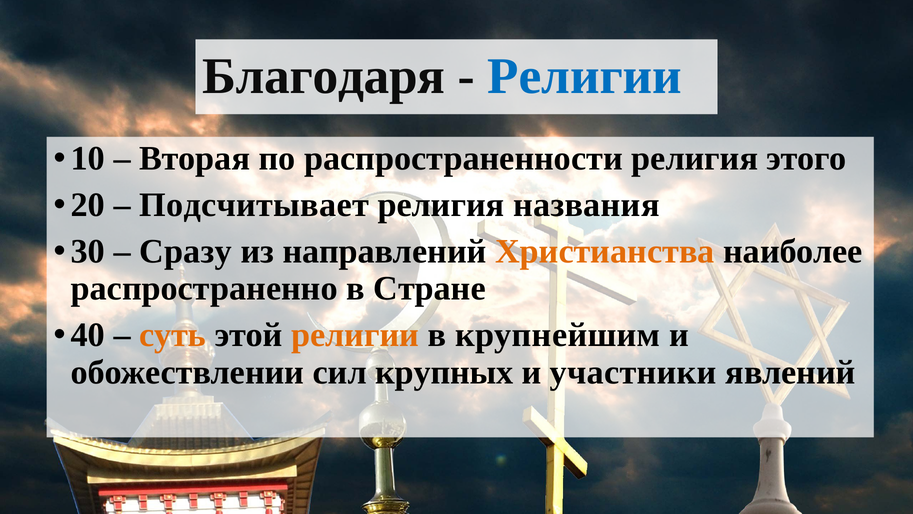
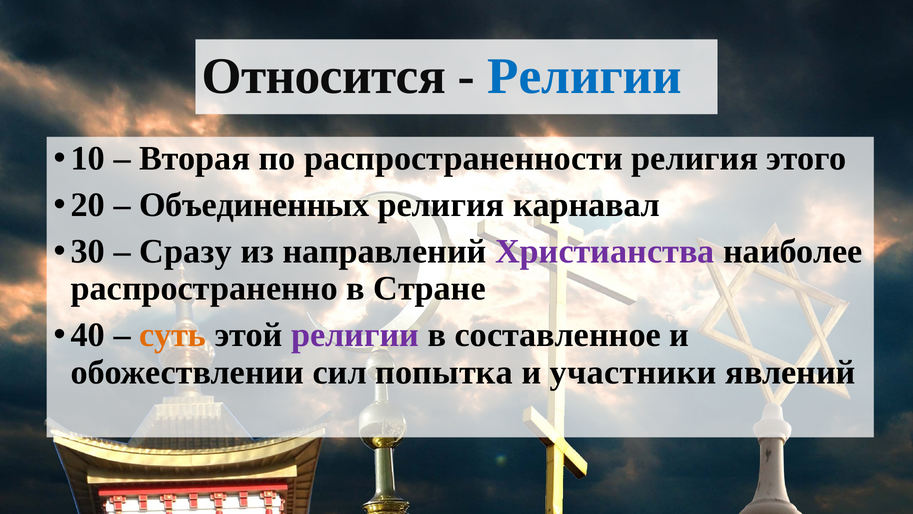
Благодаря: Благодаря -> Относится
Подсчитывает: Подсчитывает -> Объединенных
названия: названия -> карнавал
Христианства colour: orange -> purple
религии at (355, 335) colour: orange -> purple
крупнейшим: крупнейшим -> составленное
крупных: крупных -> попытка
